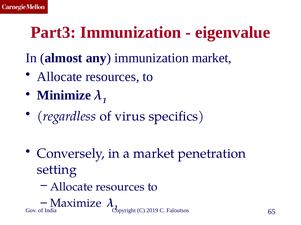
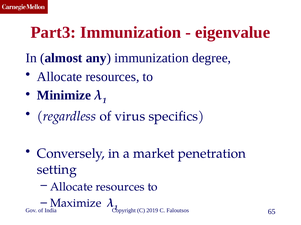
immunization market: market -> degree
